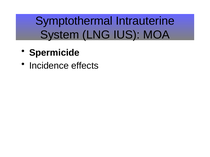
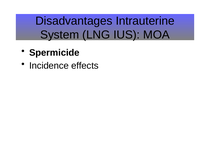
Symptothermal: Symptothermal -> Disadvantages
